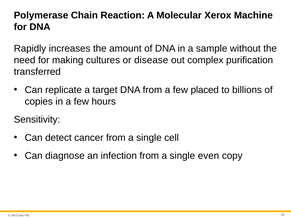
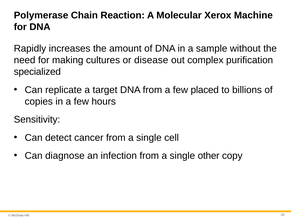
transferred: transferred -> specialized
even: even -> other
